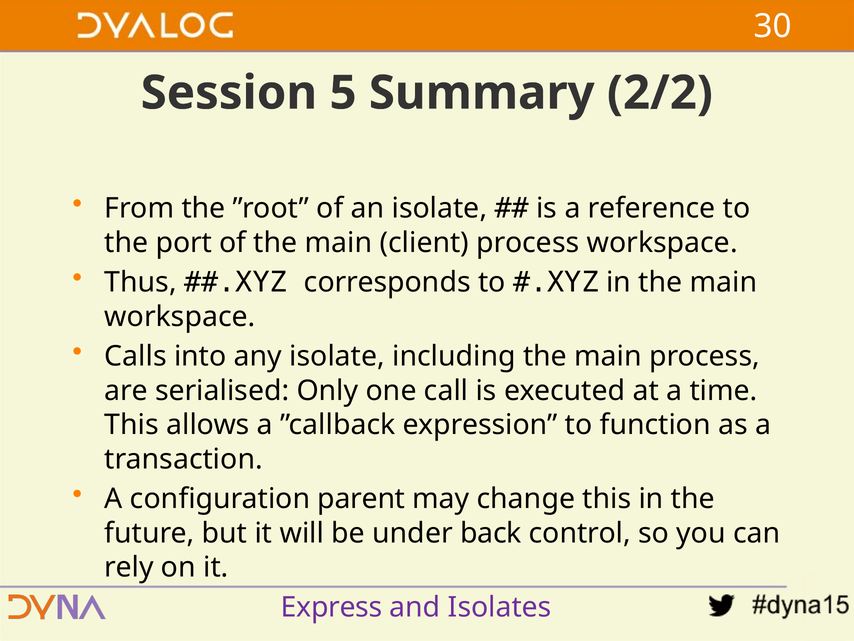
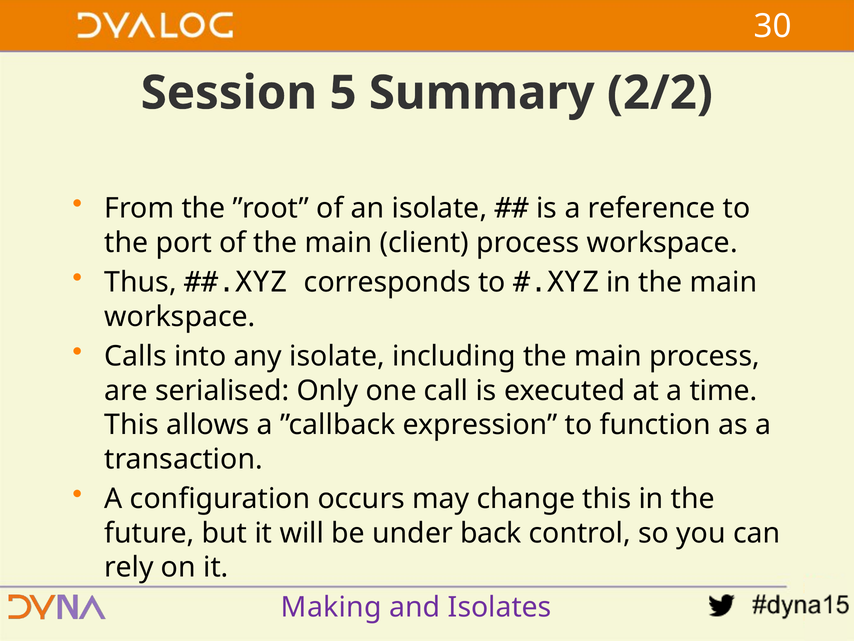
parent: parent -> occurs
Express: Express -> Making
